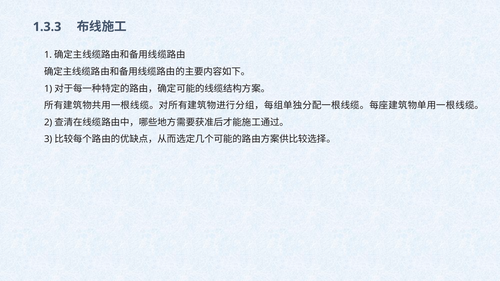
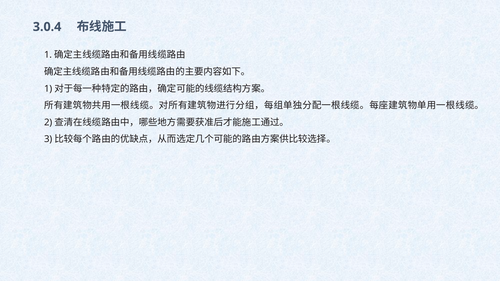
1.3.3: 1.3.3 -> 3.0.4
